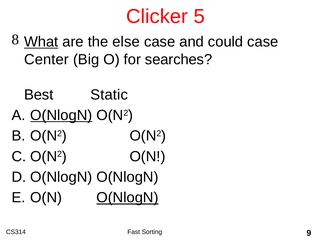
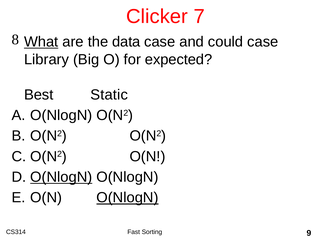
5: 5 -> 7
else: else -> data
Center: Center -> Library
searches: searches -> expected
O(NlogN at (61, 115) underline: present -> none
O(NlogN at (61, 177) underline: none -> present
